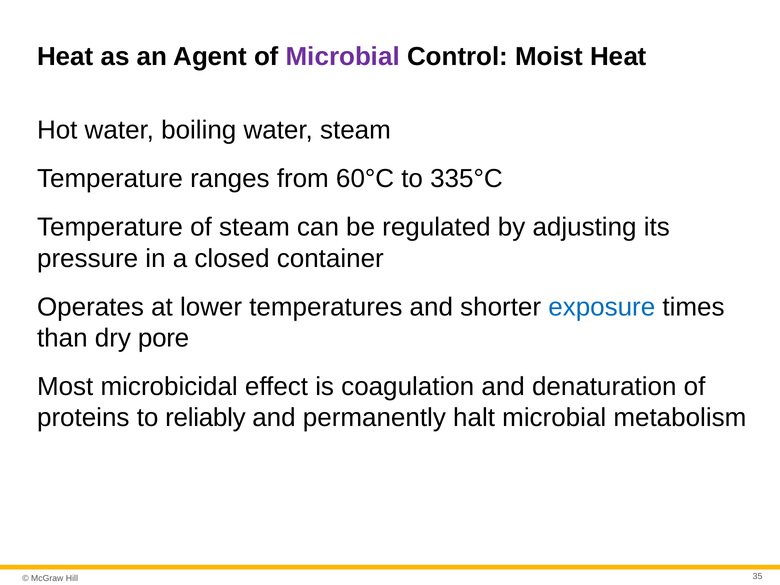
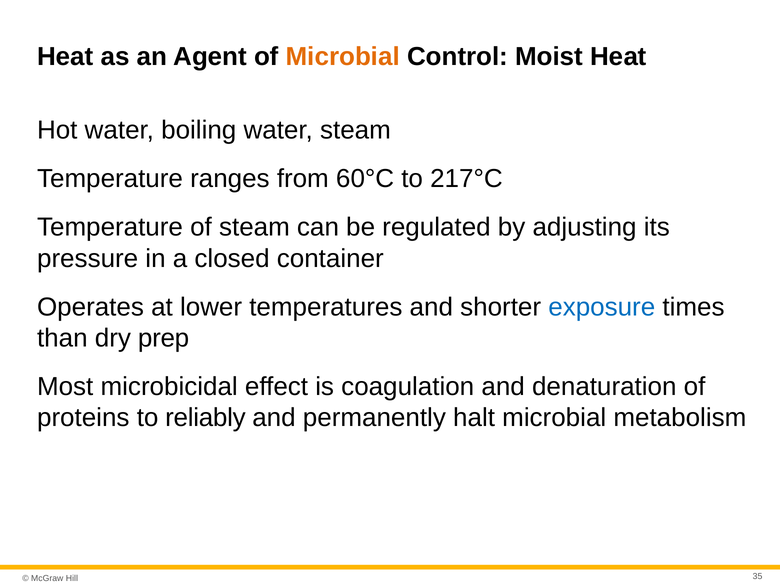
Microbial at (343, 57) colour: purple -> orange
335°C: 335°C -> 217°C
pore: pore -> prep
